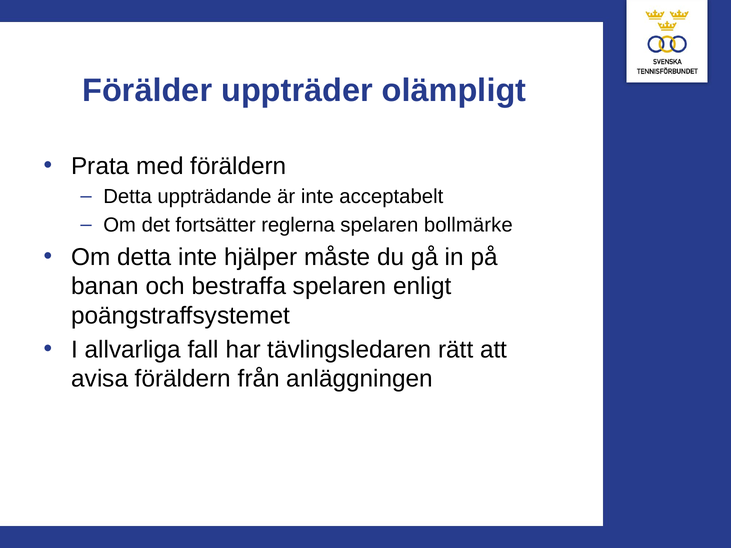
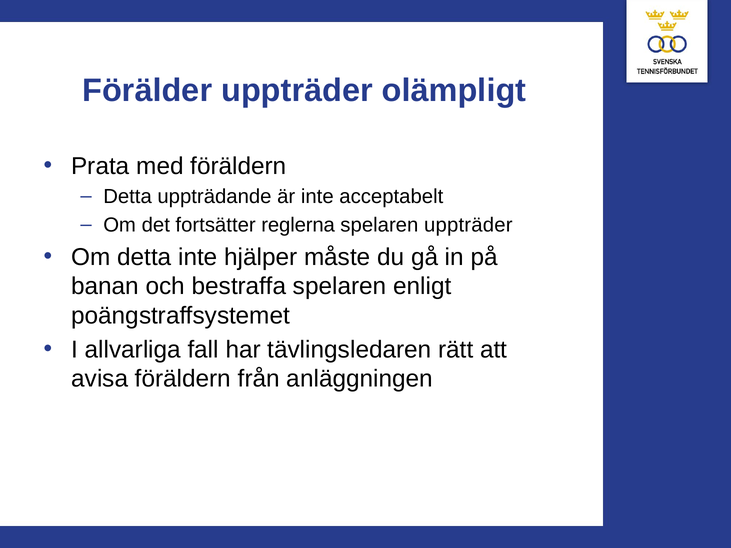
spelaren bollmärke: bollmärke -> uppträder
